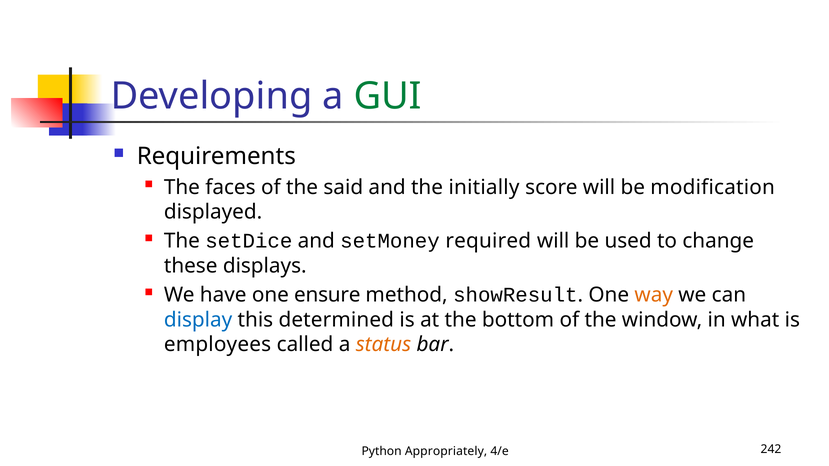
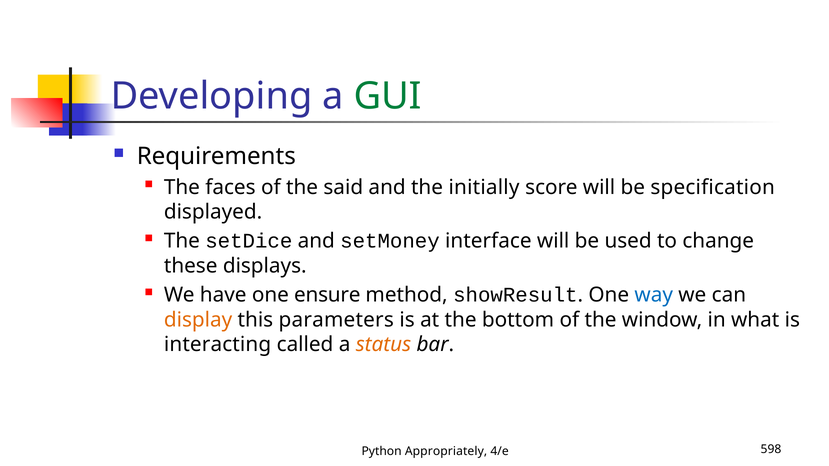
modification: modification -> specification
required: required -> interface
way colour: orange -> blue
display colour: blue -> orange
determined: determined -> parameters
employees: employees -> interacting
242: 242 -> 598
